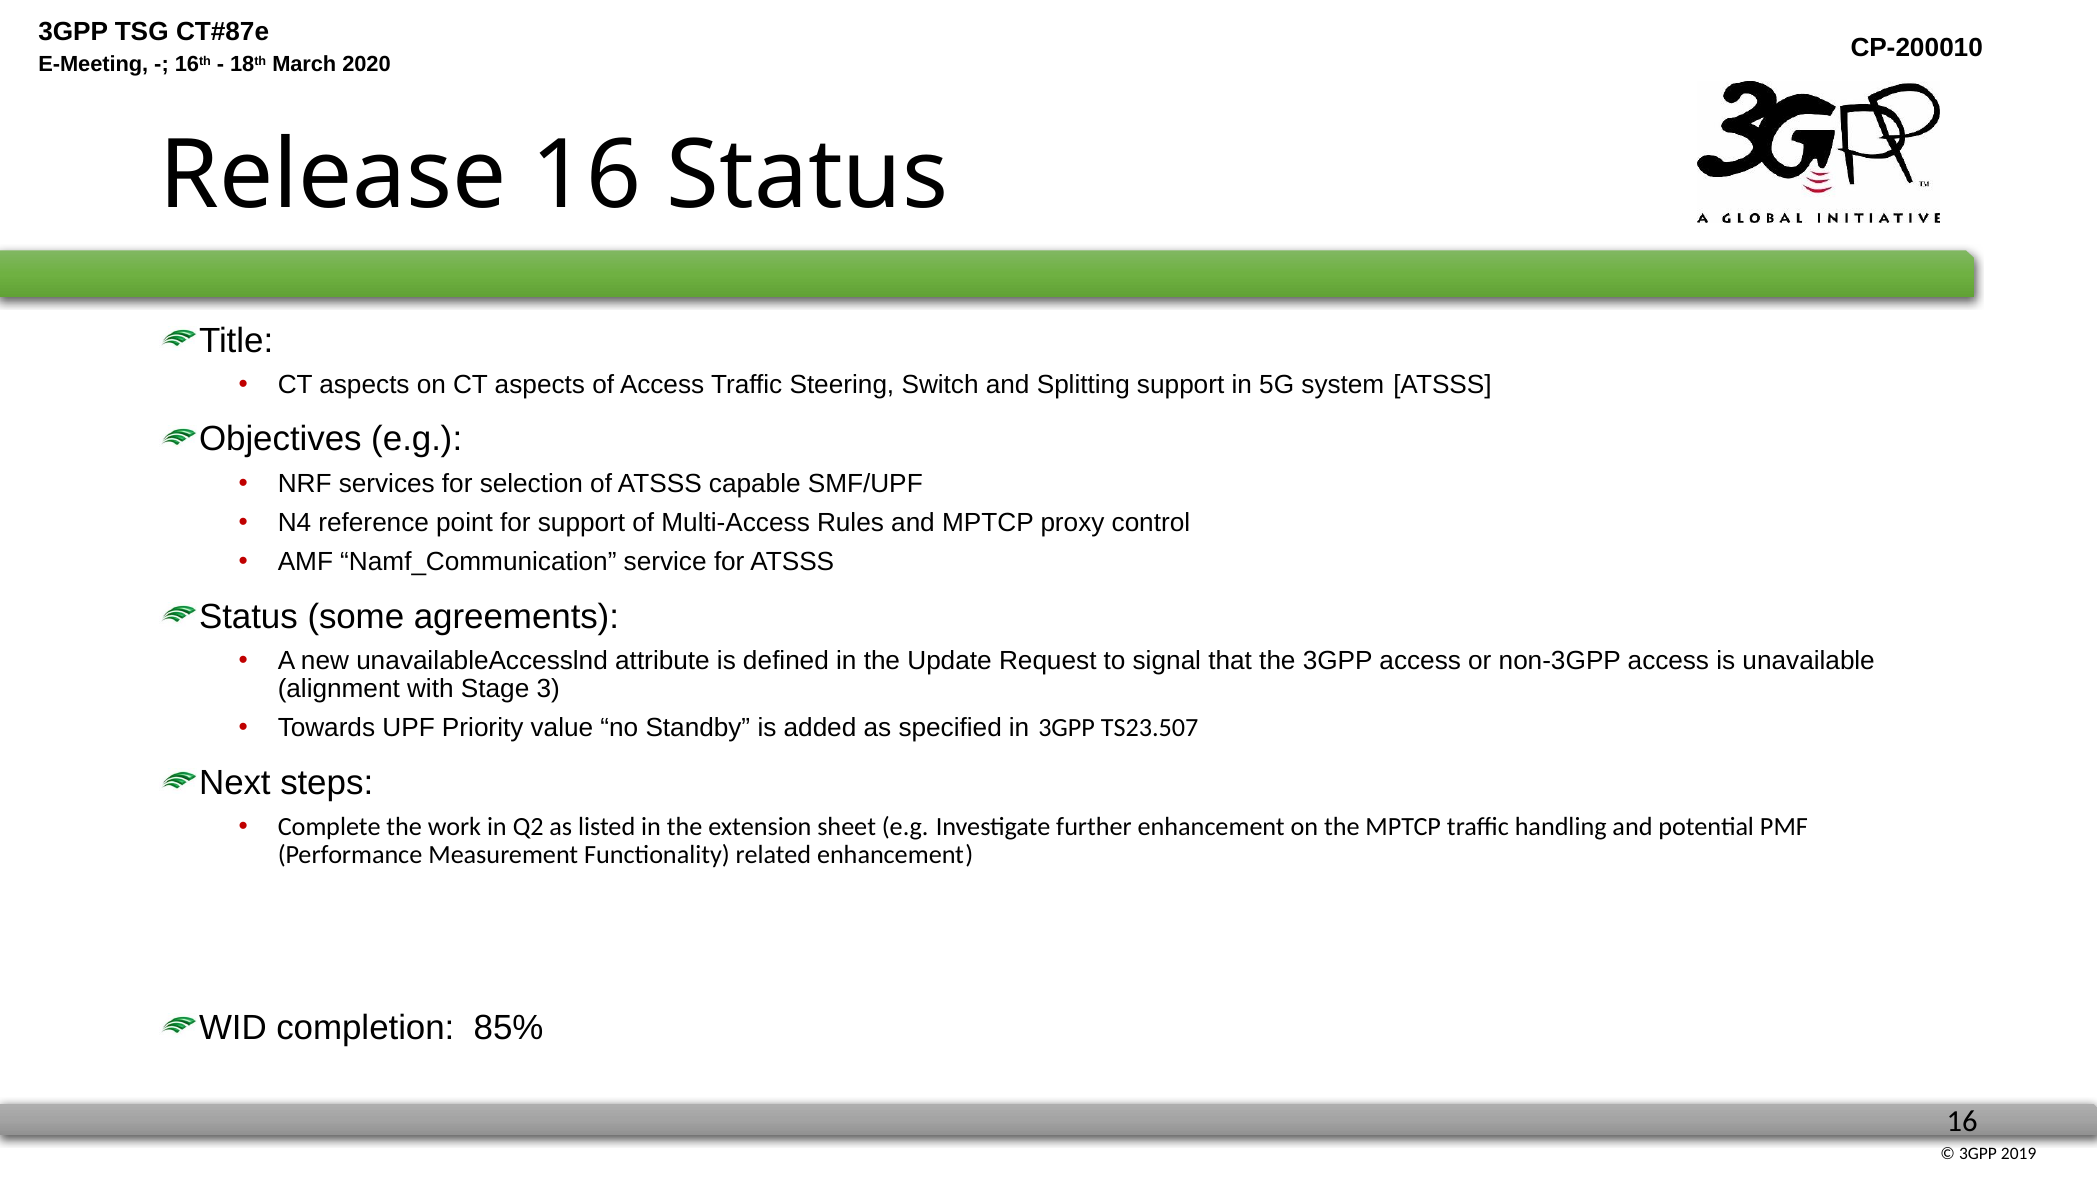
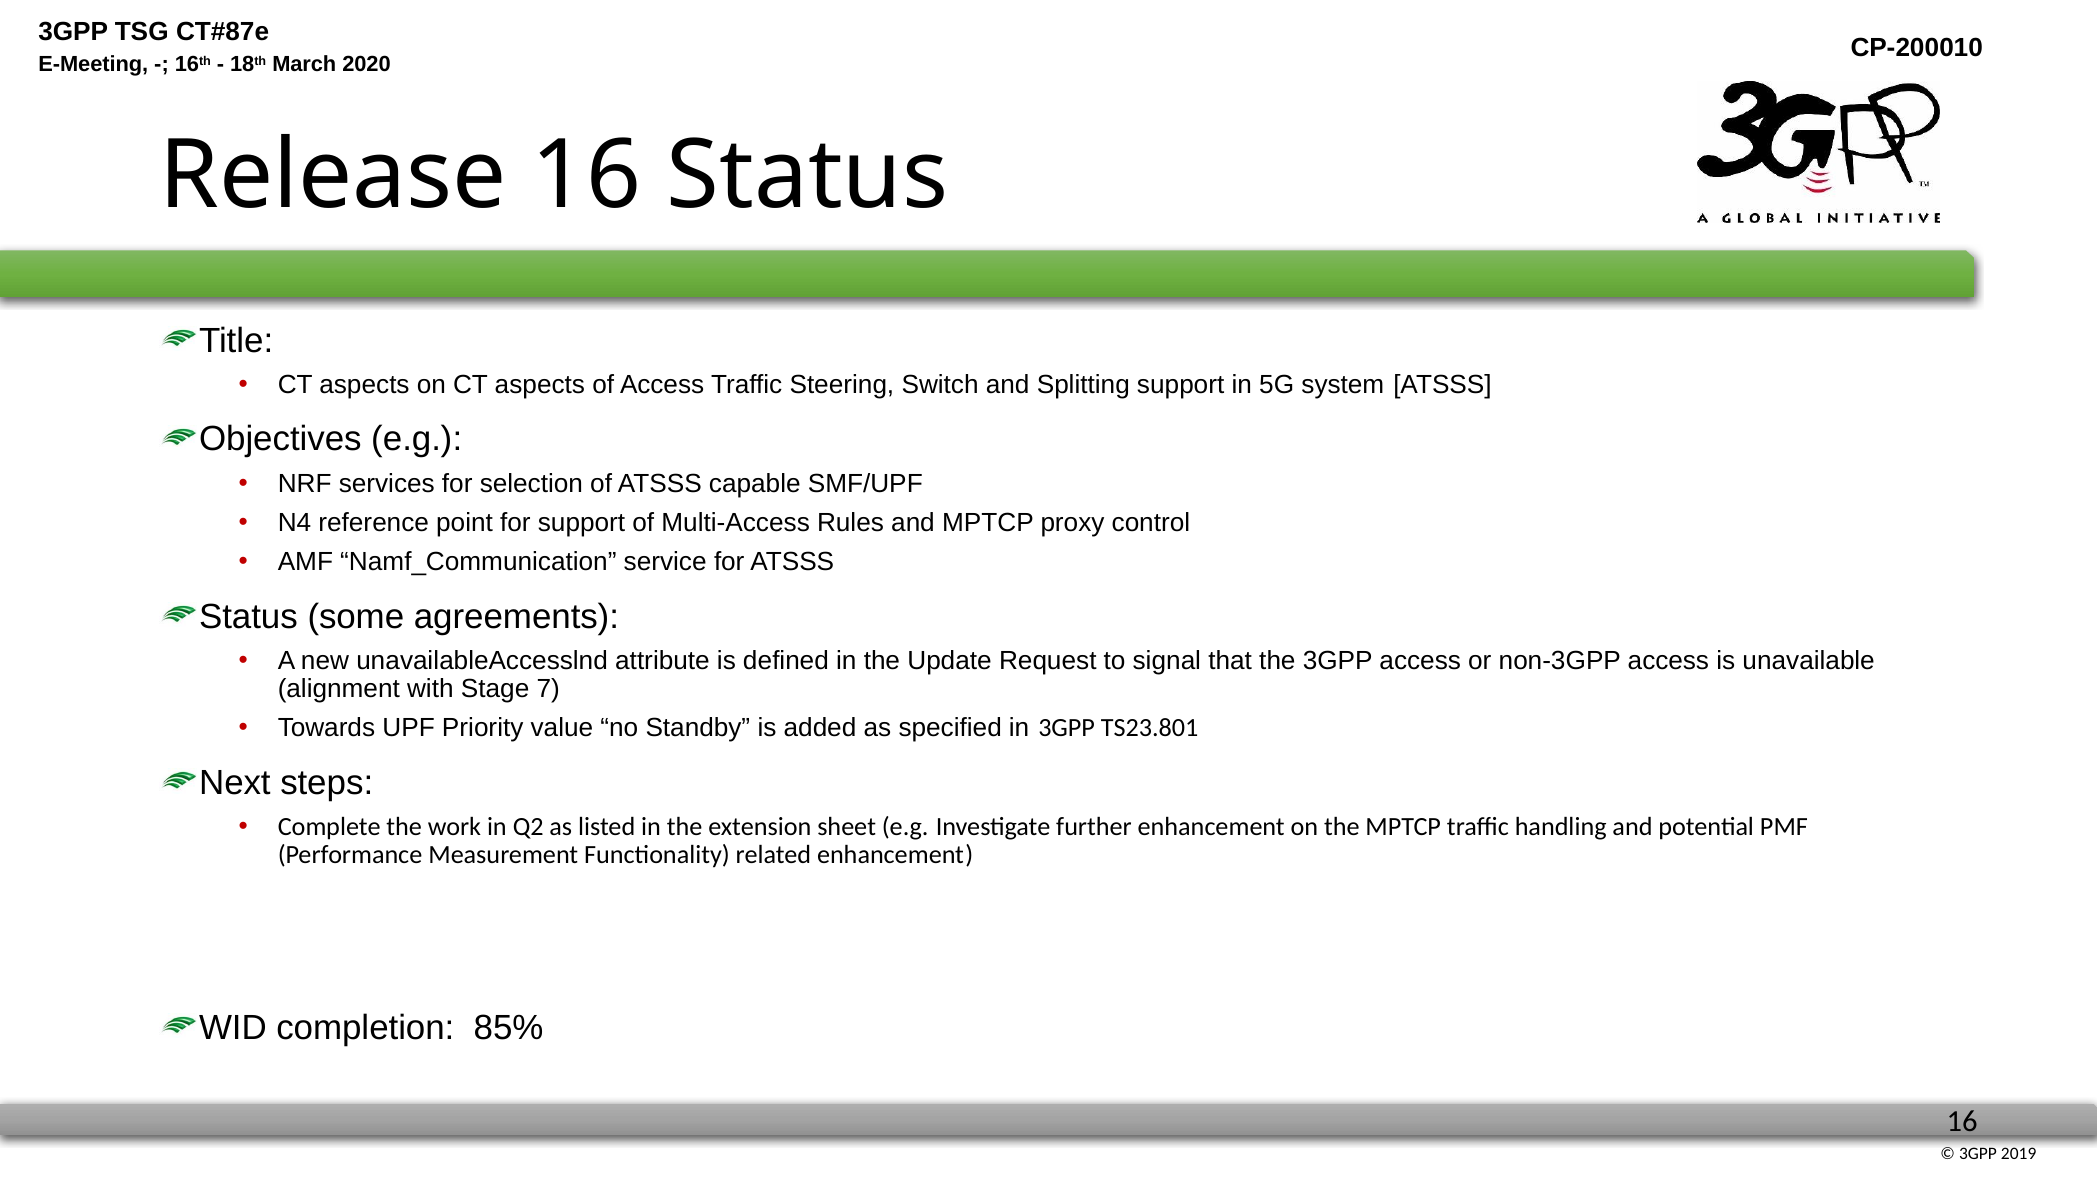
3: 3 -> 7
TS23.507: TS23.507 -> TS23.801
